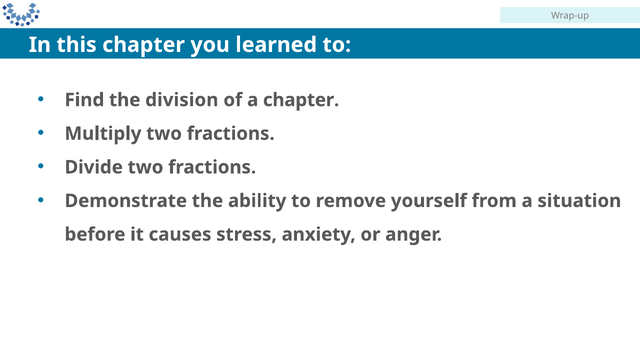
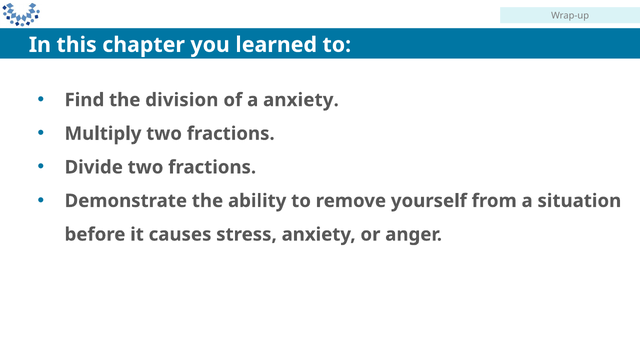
a chapter: chapter -> anxiety
